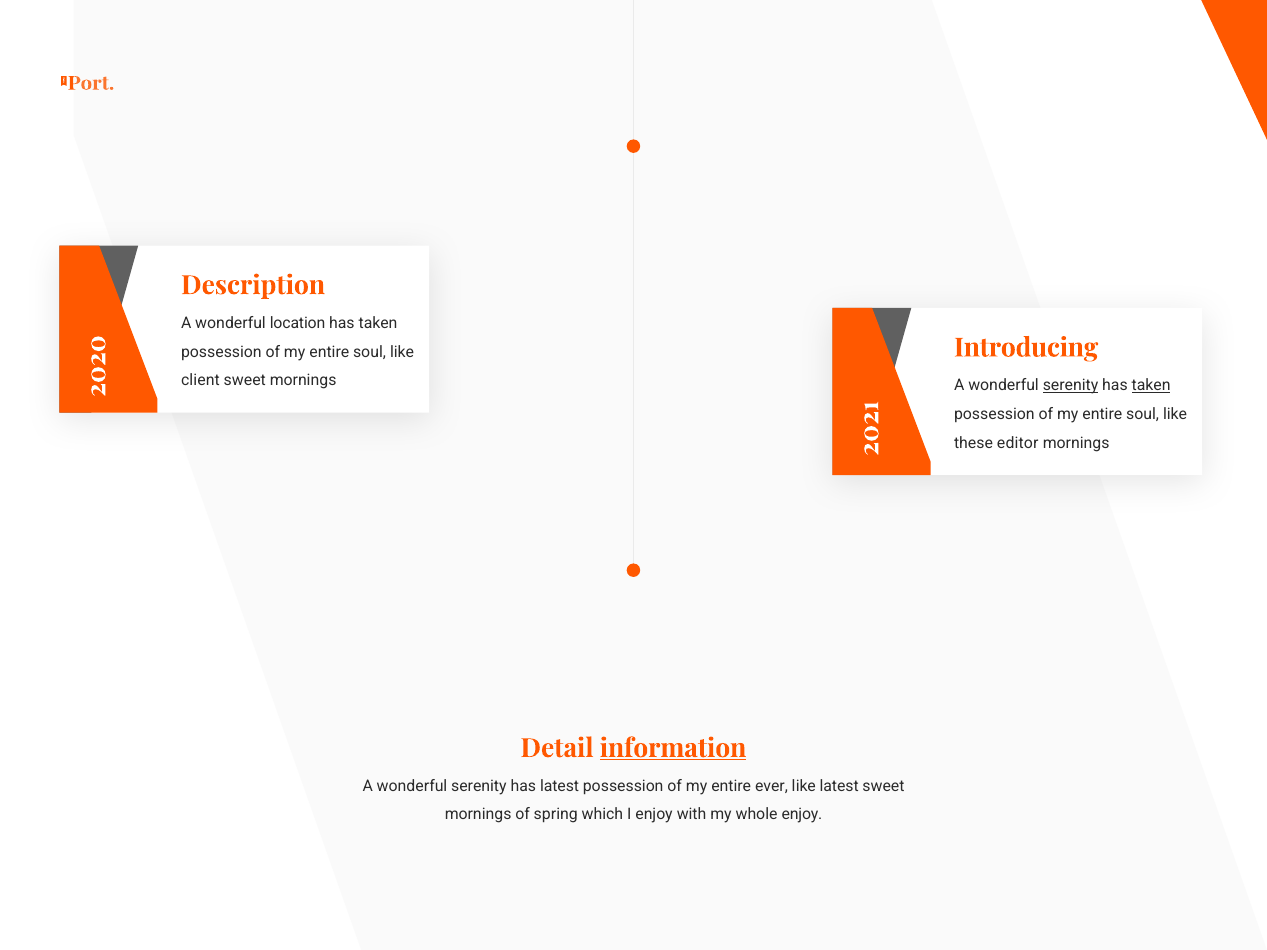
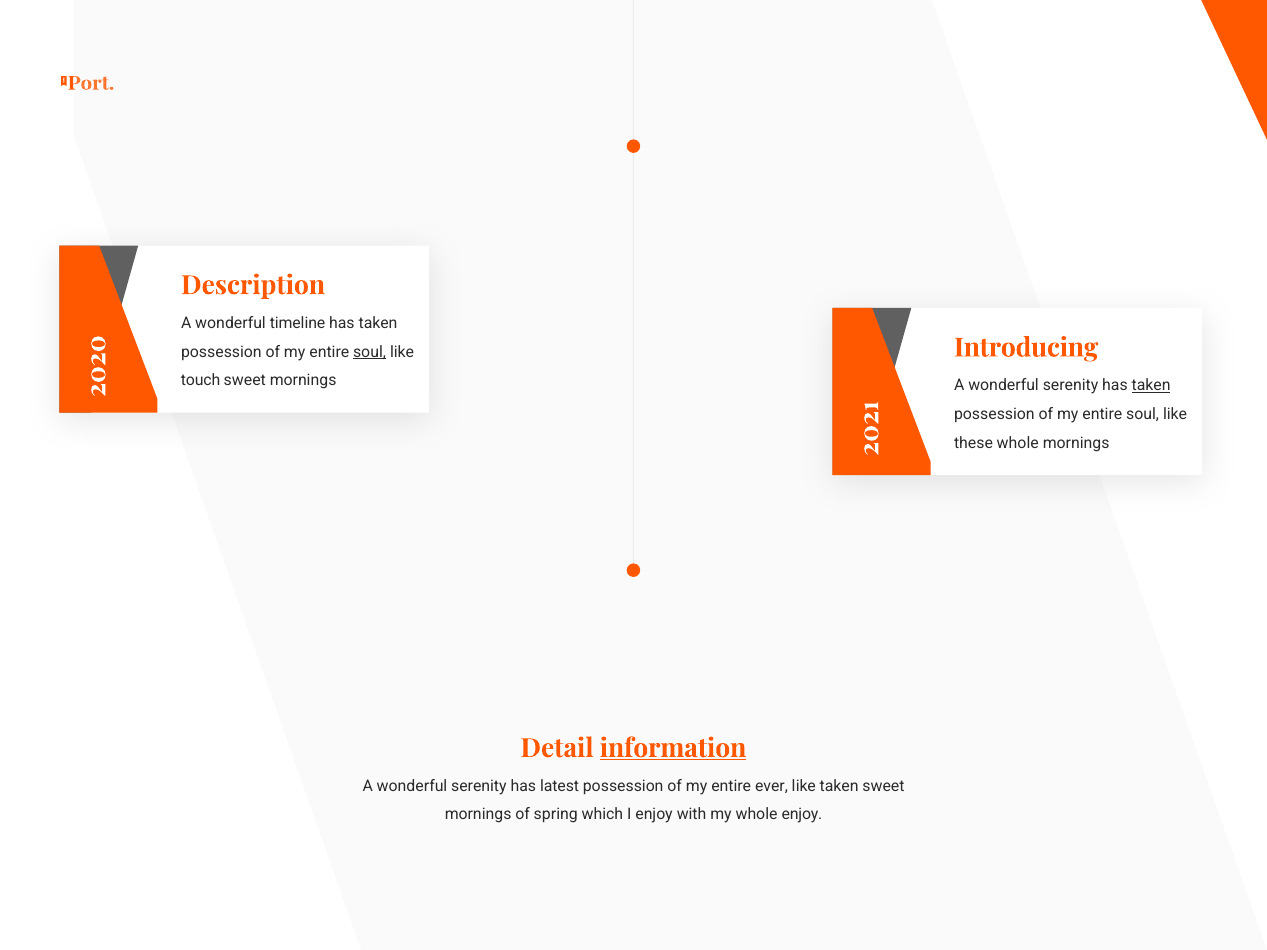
location: location -> timeline
soul at (370, 352) underline: none -> present
client: client -> touch
serenity at (1071, 386) underline: present -> none
these editor: editor -> whole
like latest: latest -> taken
